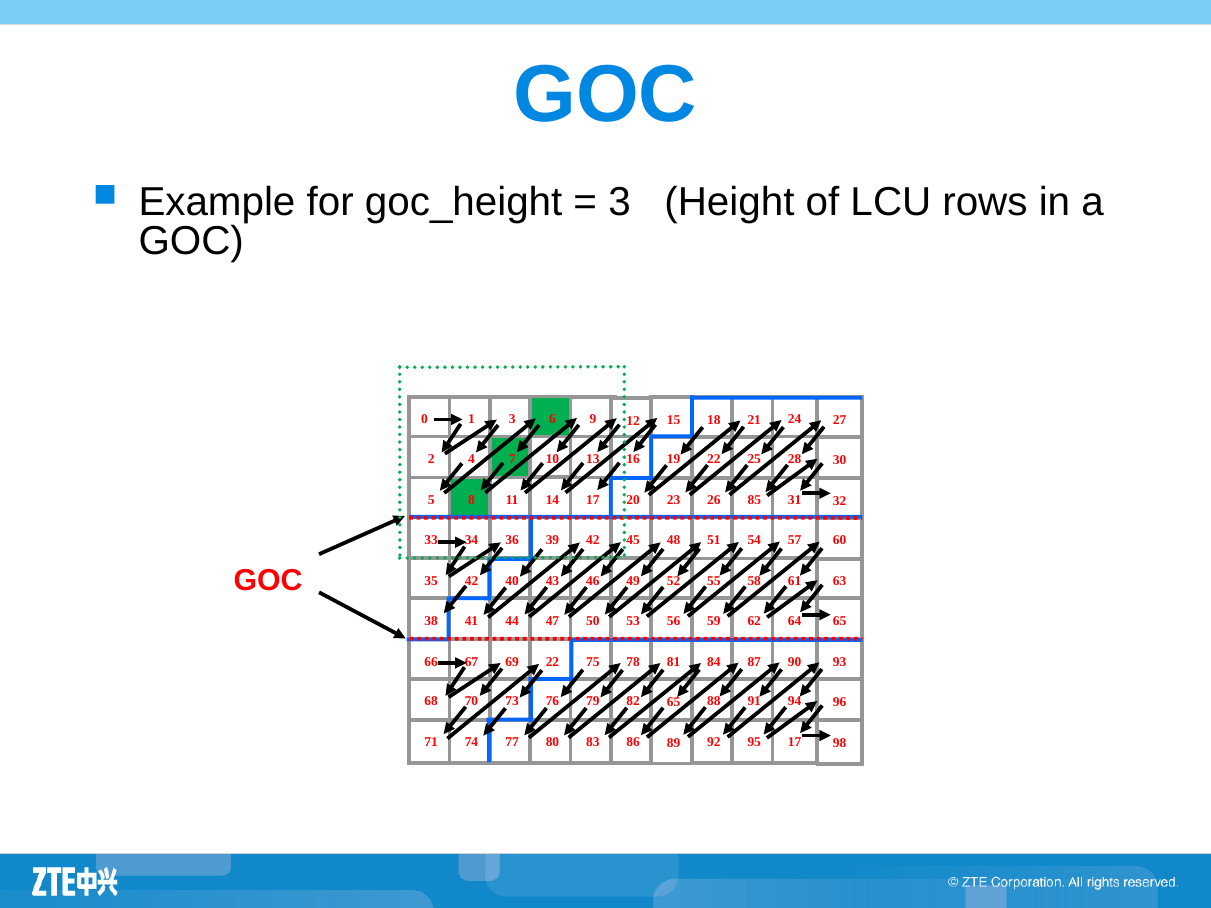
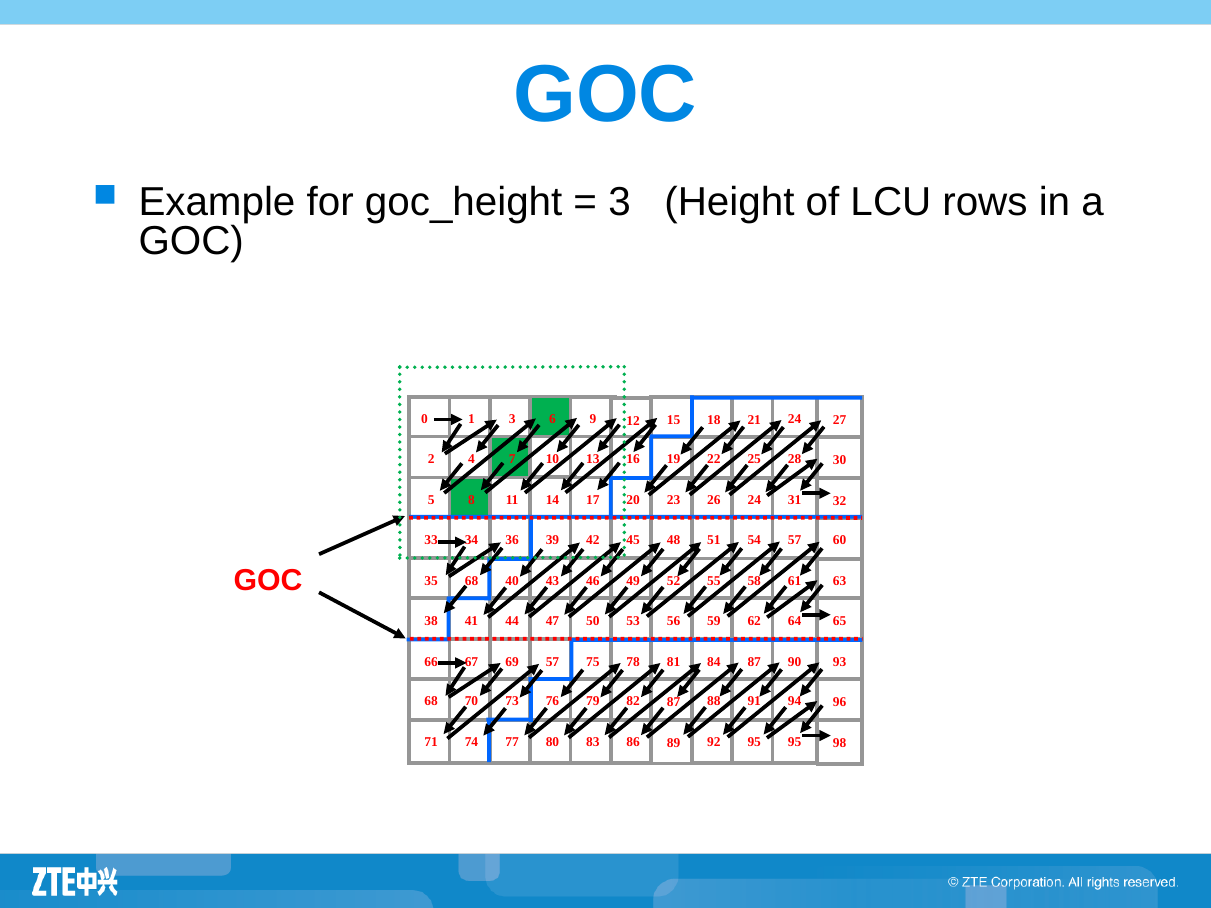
26 85: 85 -> 24
35 42: 42 -> 68
69 22: 22 -> 57
82 65: 65 -> 87
95 17: 17 -> 95
